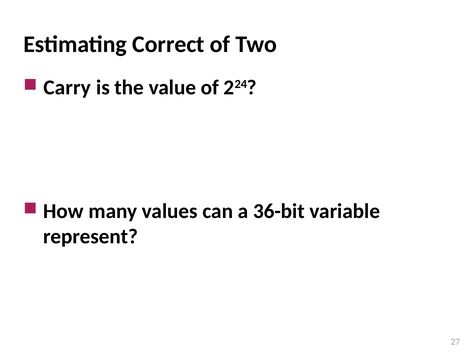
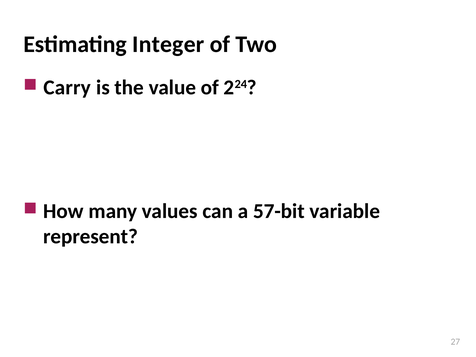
Correct: Correct -> Integer
36-bit: 36-bit -> 57-bit
